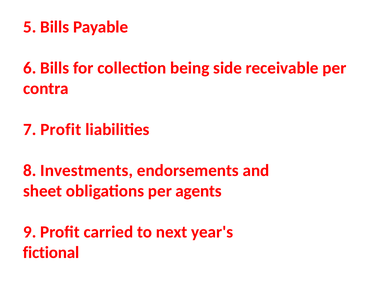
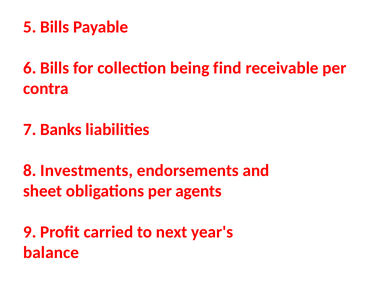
side: side -> find
7 Profit: Profit -> Banks
fictional: fictional -> balance
